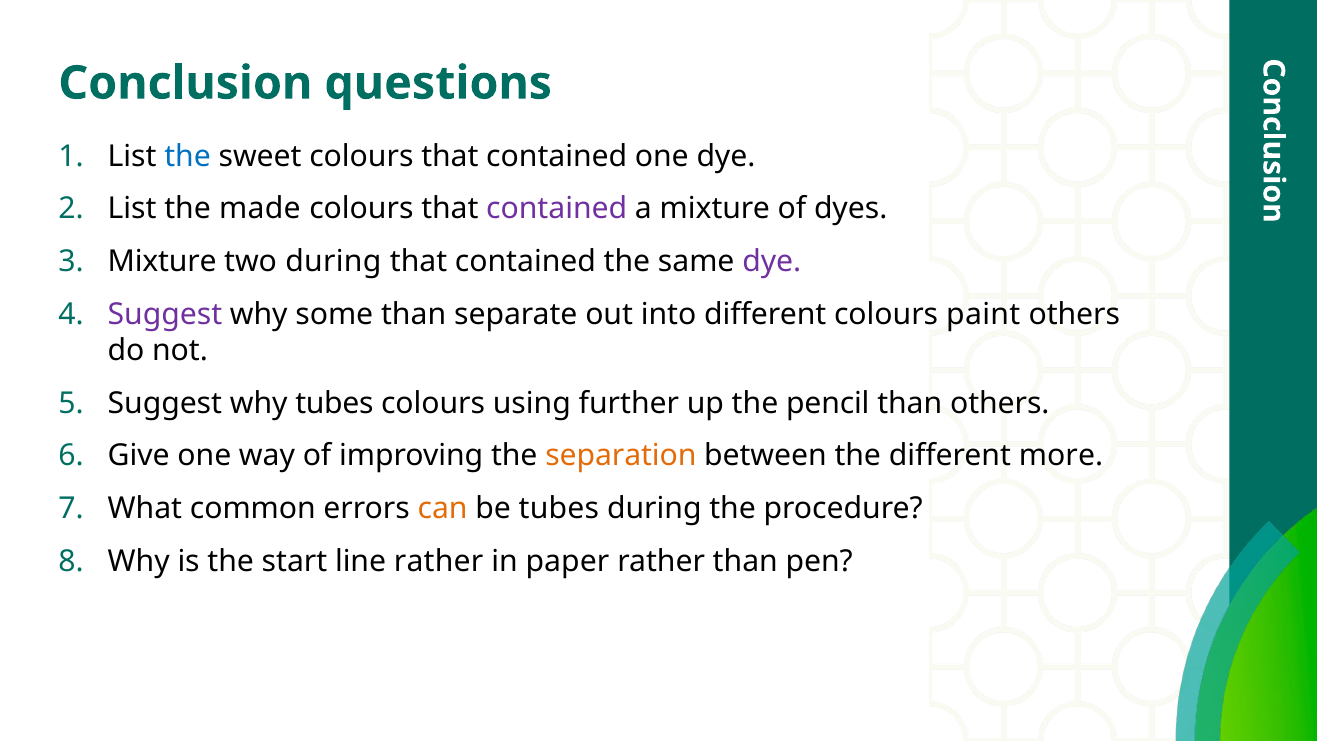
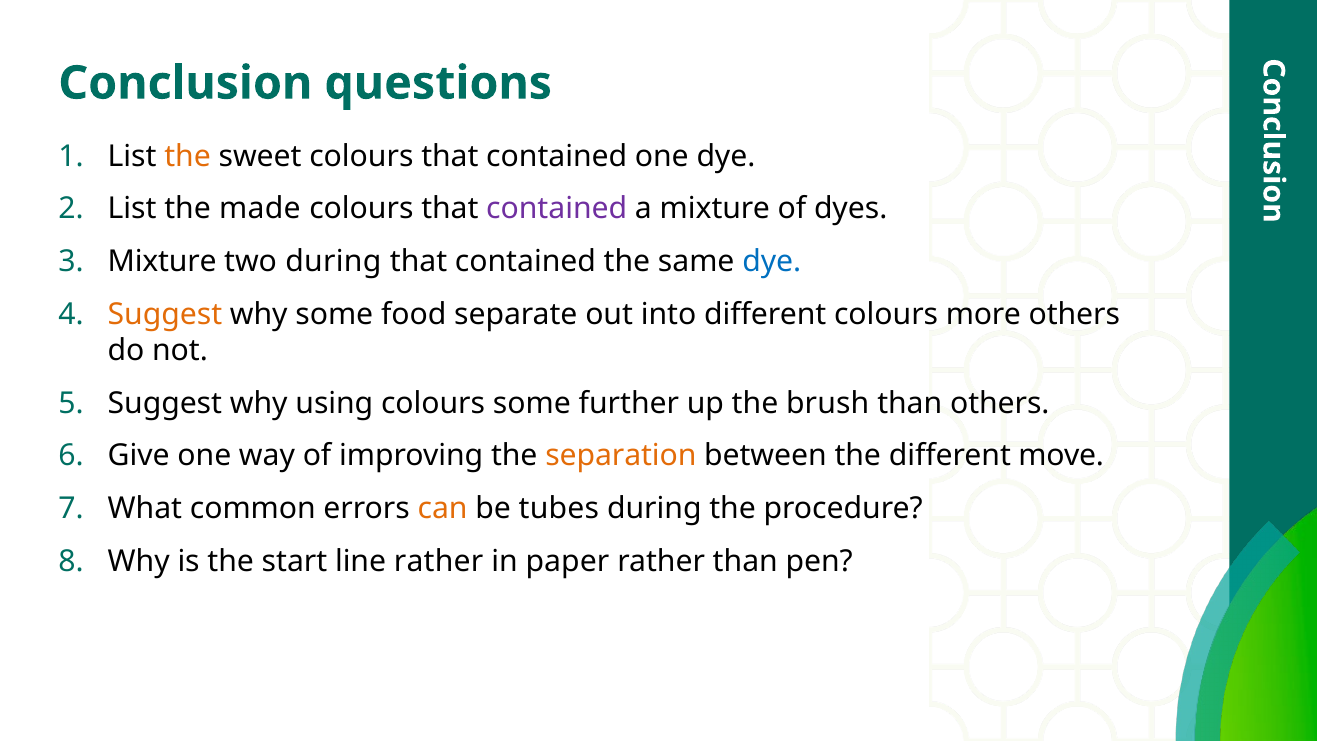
the at (188, 156) colour: blue -> orange
dye at (772, 262) colour: purple -> blue
Suggest at (165, 314) colour: purple -> orange
some than: than -> food
paint: paint -> more
why tubes: tubes -> using
colours using: using -> some
pencil: pencil -> brush
more: more -> move
